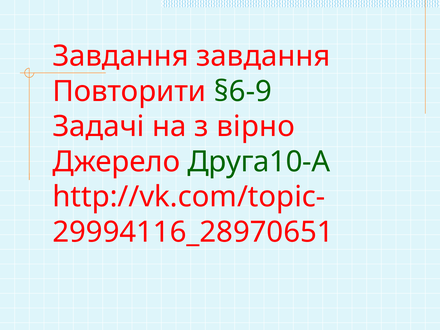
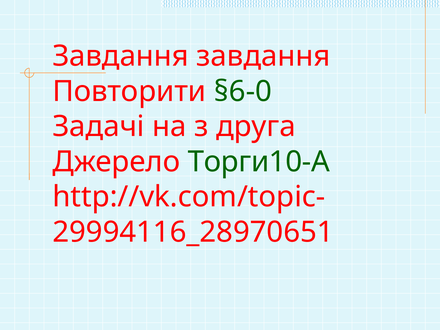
§6-9: §6-9 -> §6-0
вірно: вірно -> друга
Друга10-А: Друга10-А -> Торги10-А
